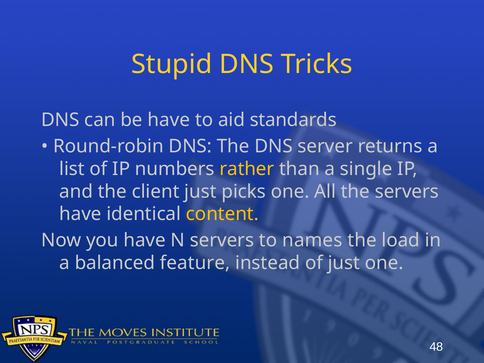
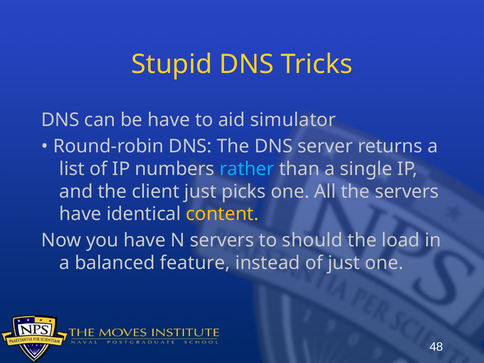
standards: standards -> simulator
rather colour: yellow -> light blue
names: names -> should
